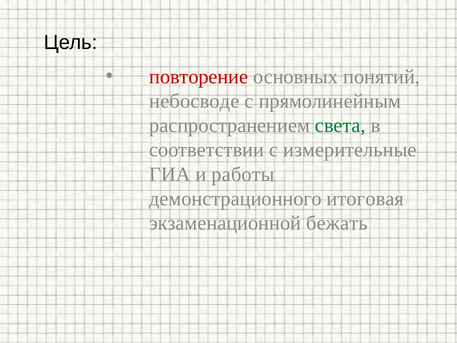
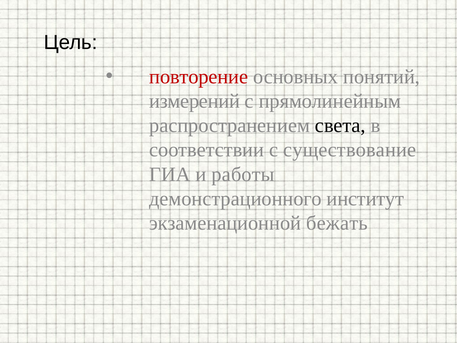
небосводе: небосводе -> измерений
света colour: green -> black
измерительные: измерительные -> существование
итоговая: итоговая -> институт
